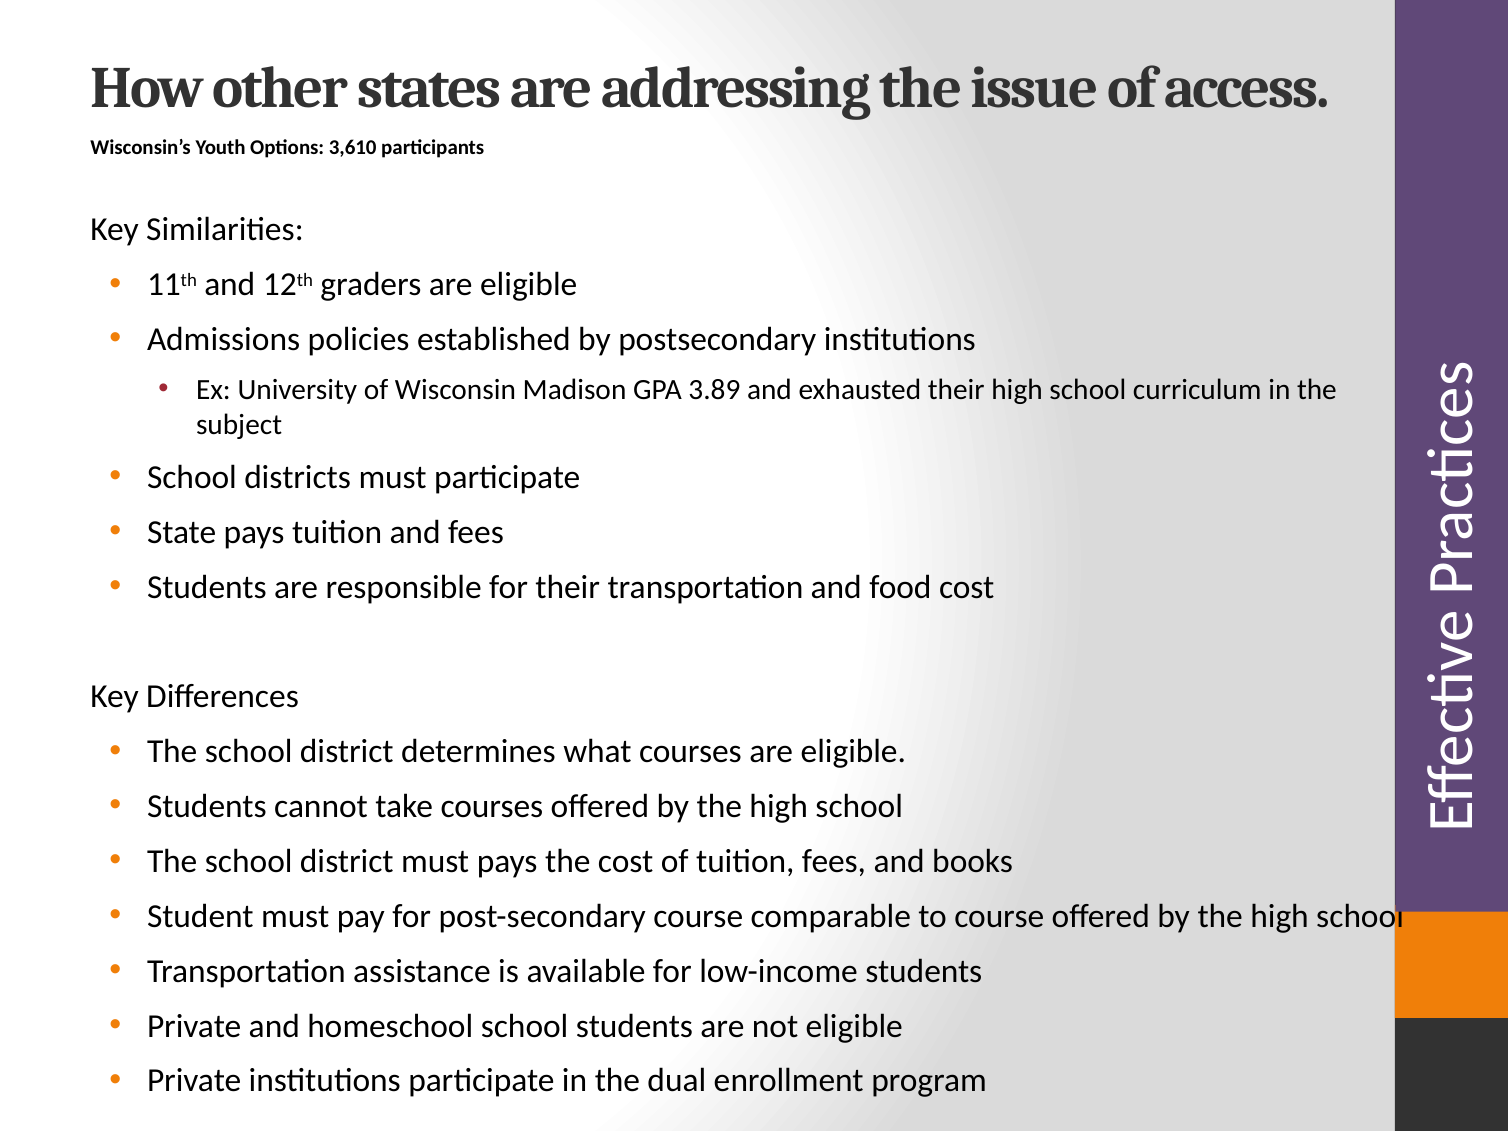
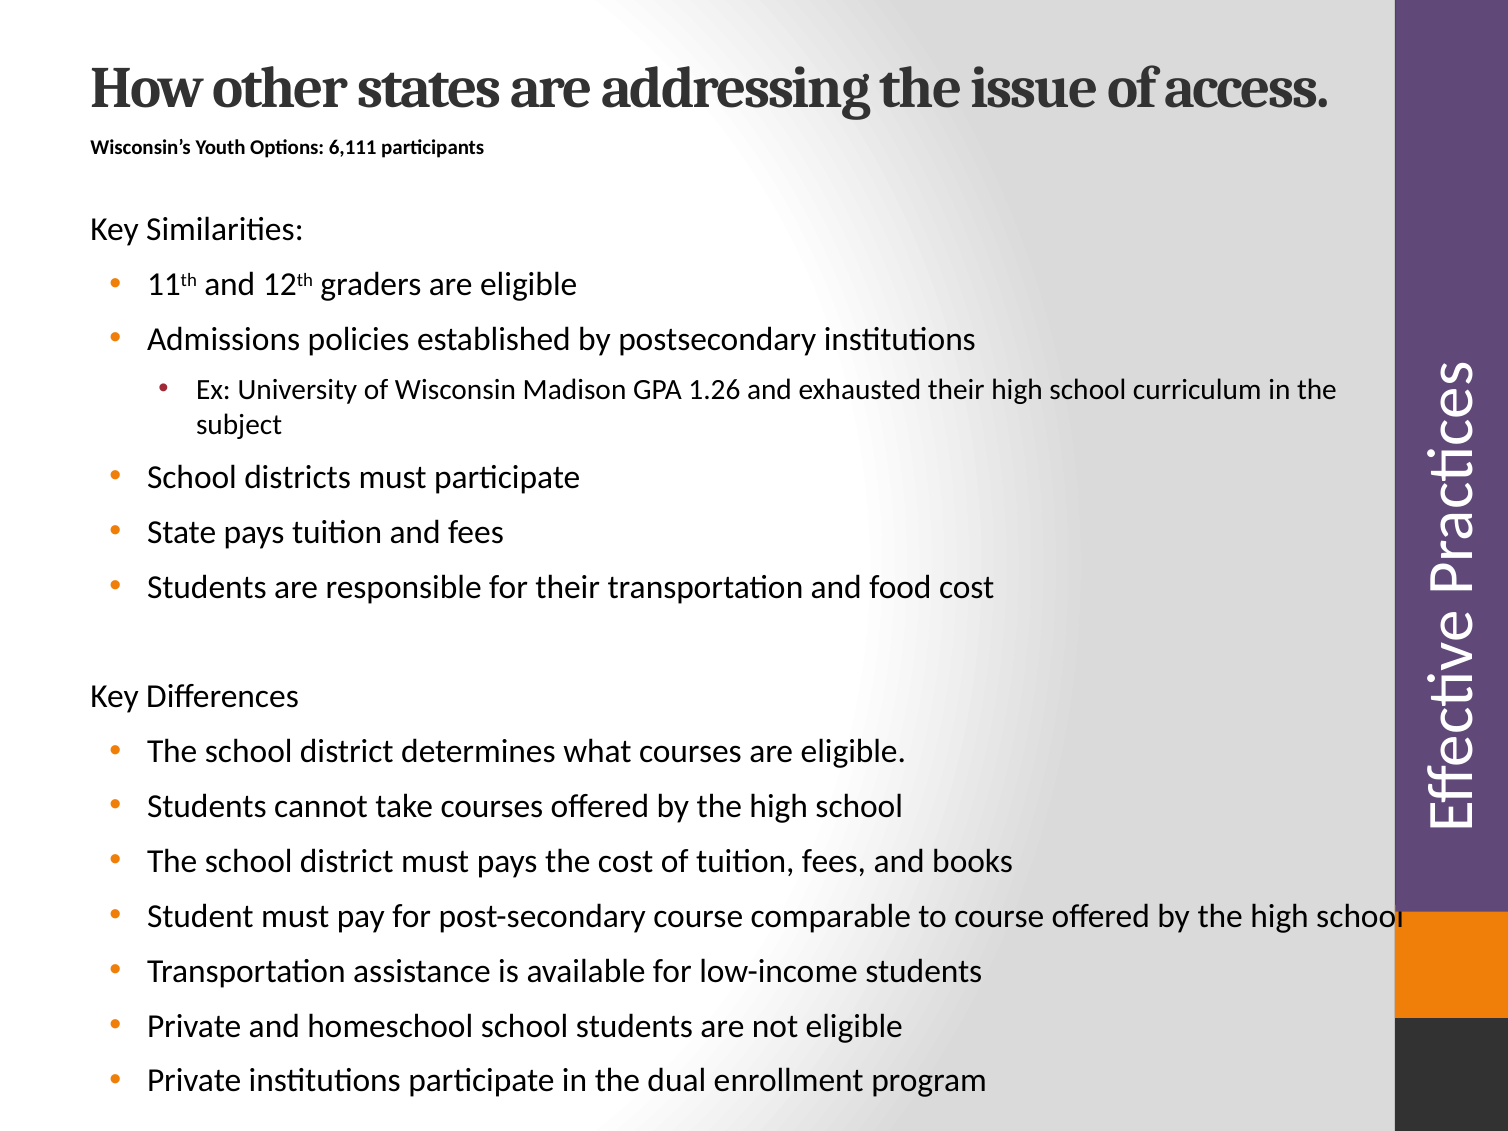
3,610: 3,610 -> 6,111
3.89: 3.89 -> 1.26
